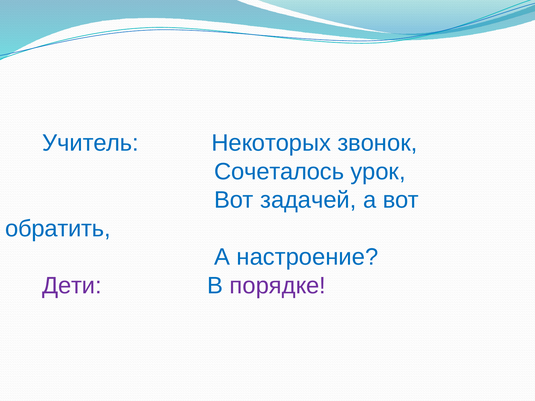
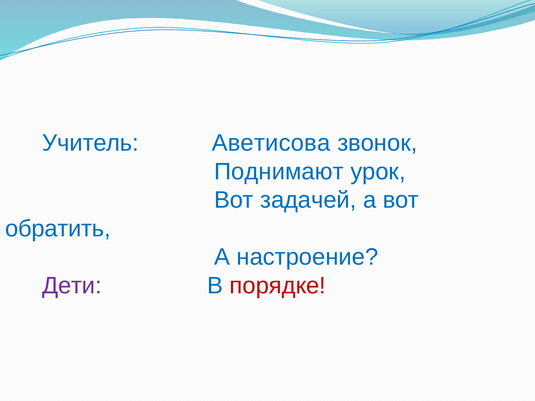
Некоторых: Некоторых -> Аветисова
Сочеталось: Сочеталось -> Поднимают
порядке colour: purple -> red
